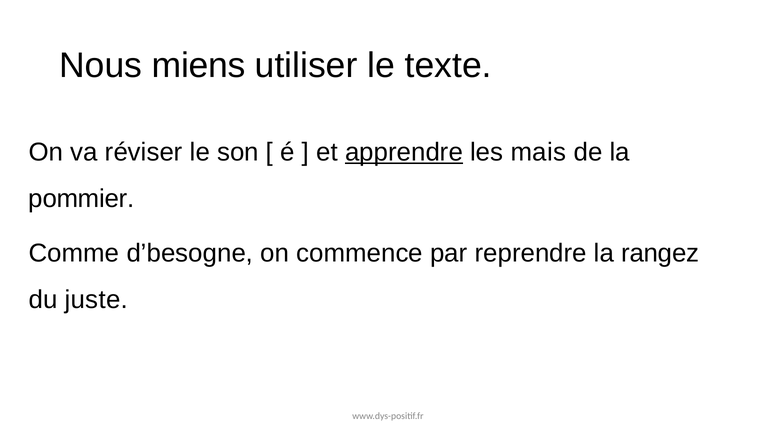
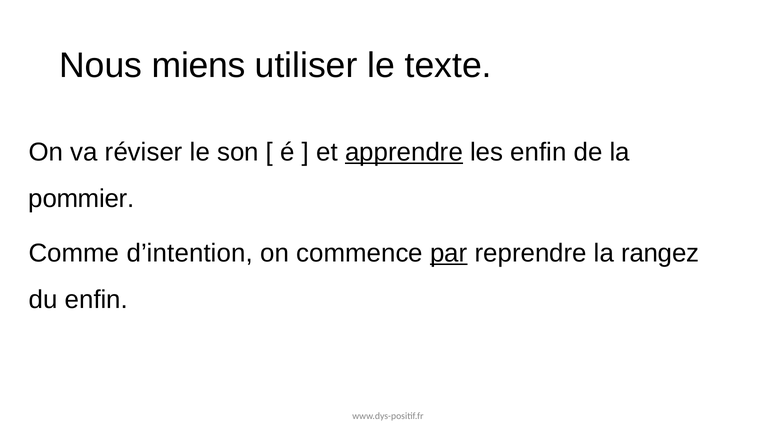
les mais: mais -> enfin
d’besogne: d’besogne -> d’intention
par underline: none -> present
du juste: juste -> enfin
